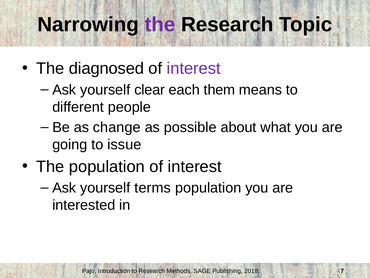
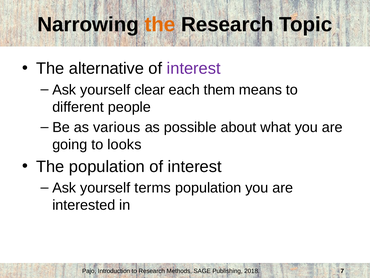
the at (160, 25) colour: purple -> orange
diagnosed: diagnosed -> alternative
change: change -> various
issue: issue -> looks
